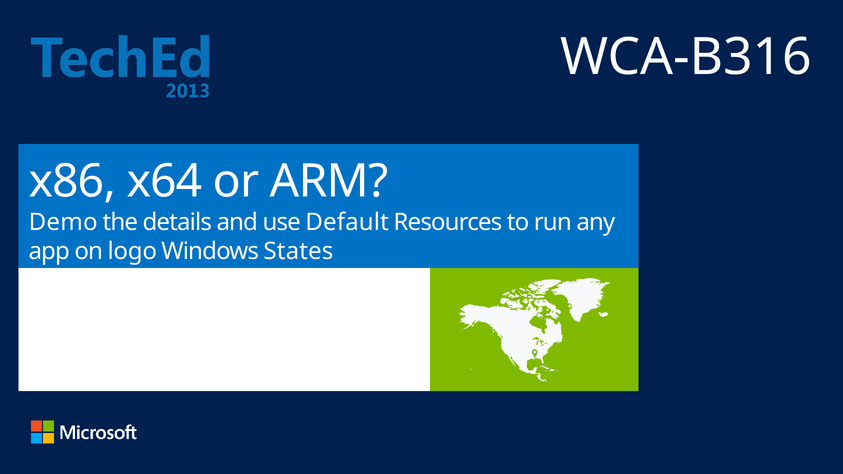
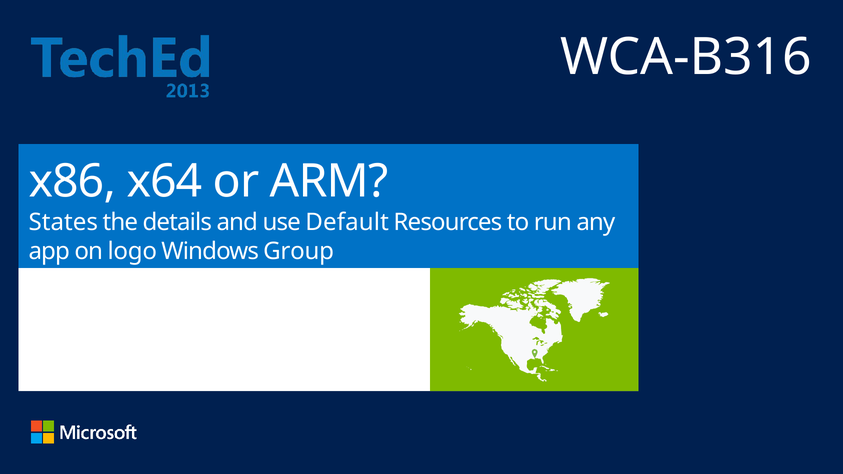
Demo: Demo -> States
States: States -> Group
